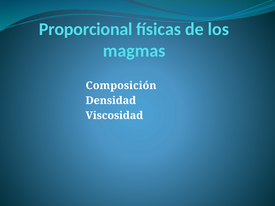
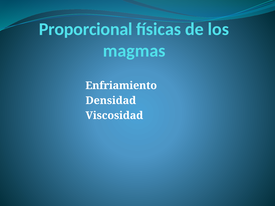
Composición: Composición -> Enfriamiento
